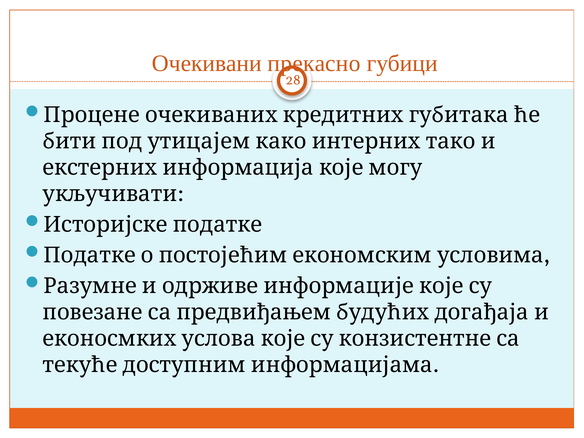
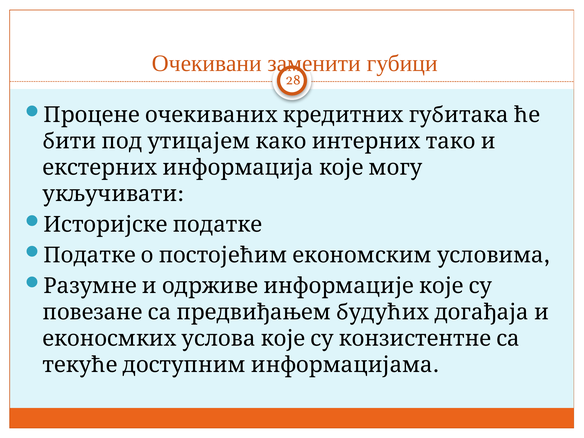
прекасно: прекасно -> заменити
